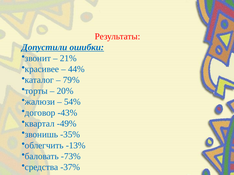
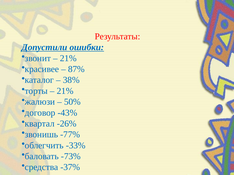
44%: 44% -> 87%
79%: 79% -> 38%
20% at (65, 91): 20% -> 21%
54%: 54% -> 50%
-49%: -49% -> -26%
-35%: -35% -> -77%
-13%: -13% -> -33%
